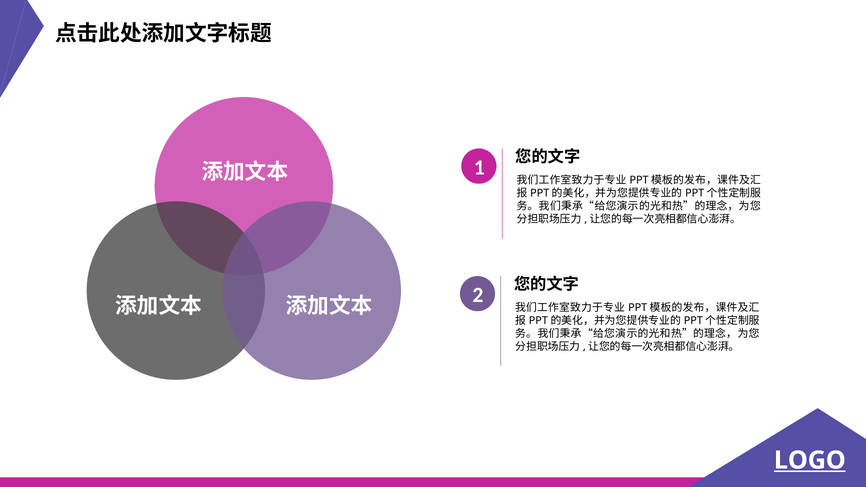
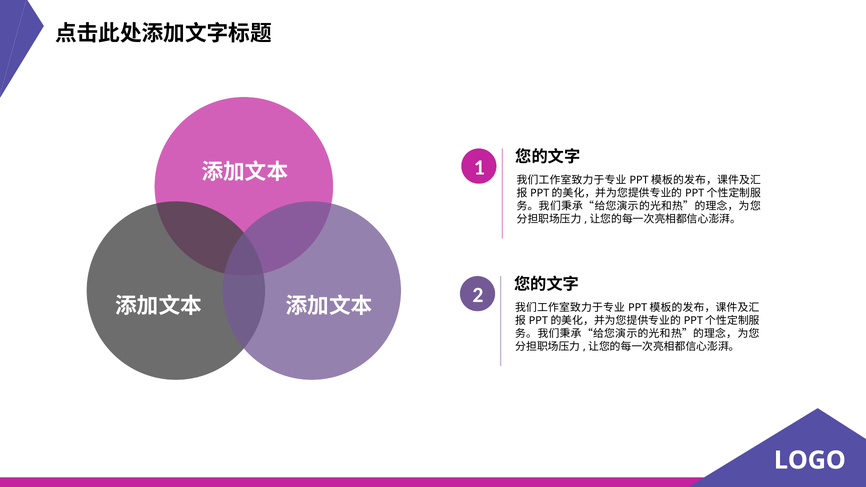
LOGO underline: present -> none
